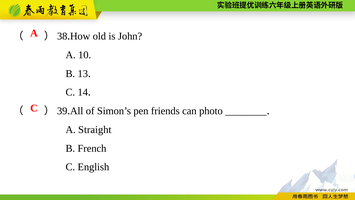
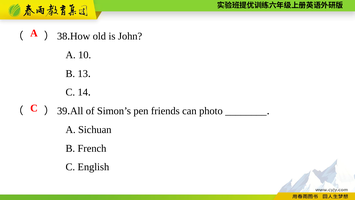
Straight: Straight -> Sichuan
